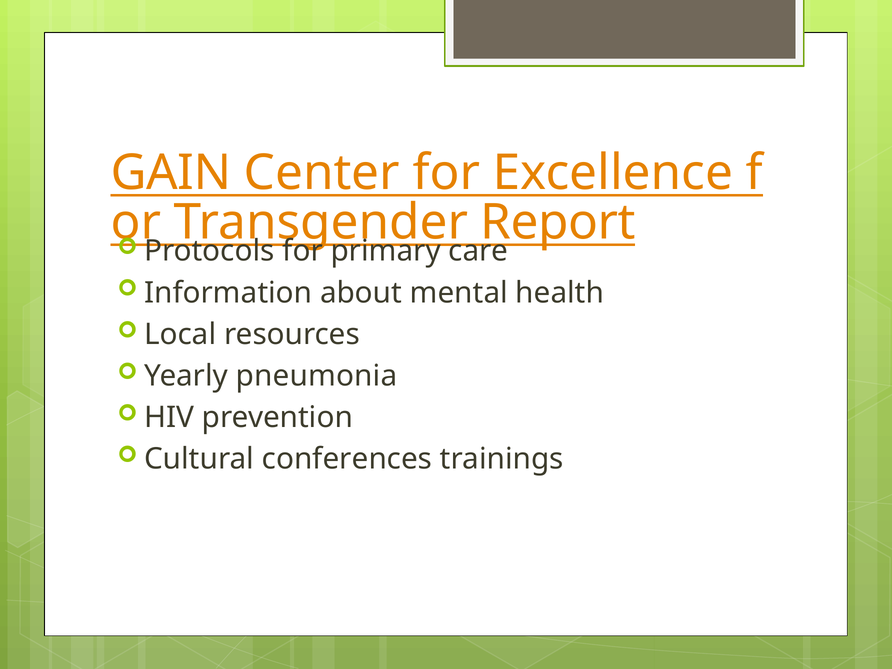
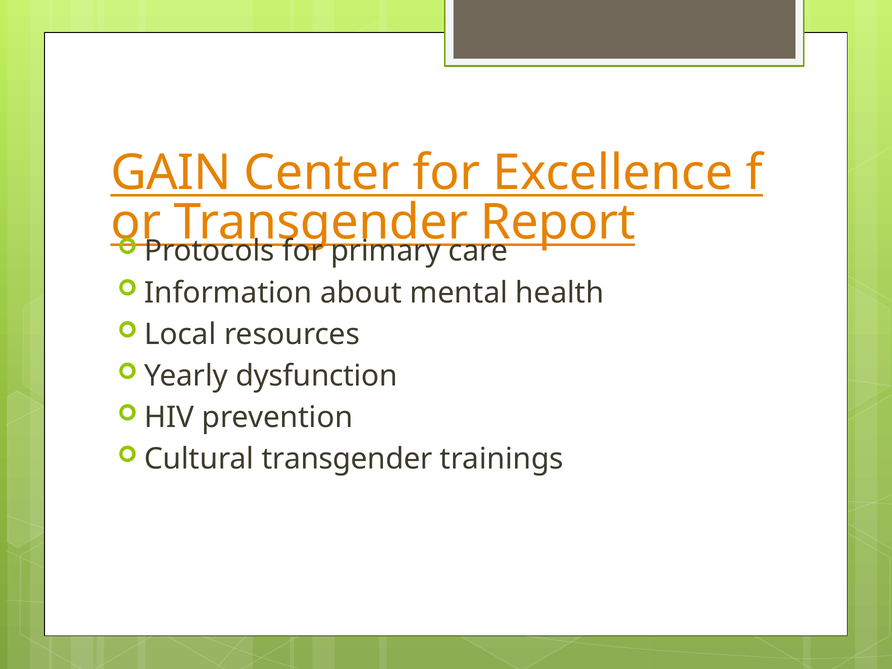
pneumonia: pneumonia -> dysfunction
Cultural conferences: conferences -> transgender
